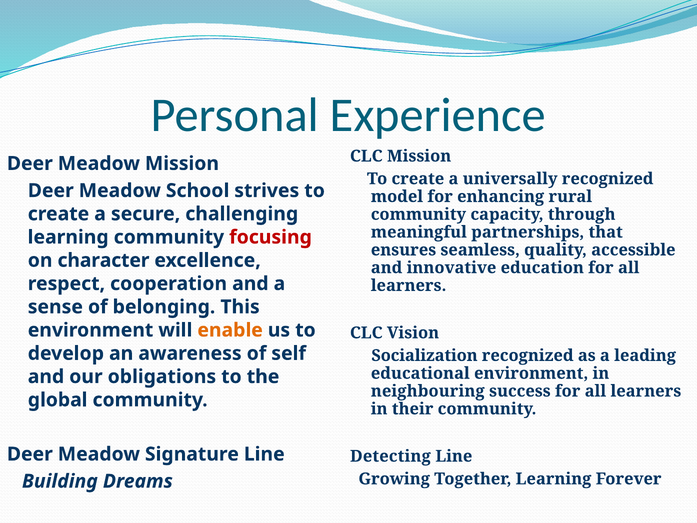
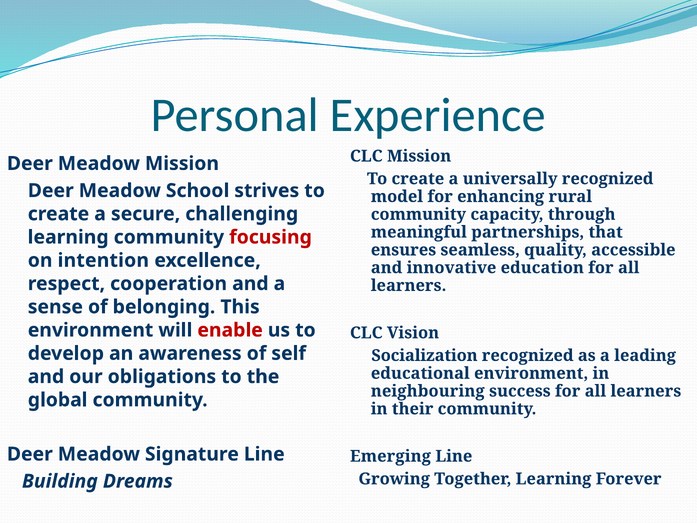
character: character -> intention
enable colour: orange -> red
Detecting: Detecting -> Emerging
